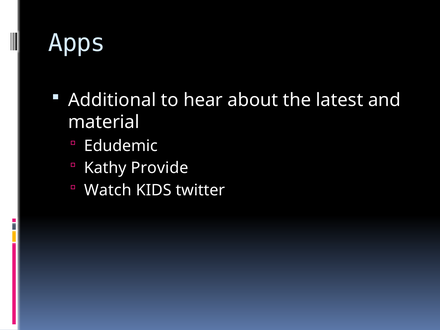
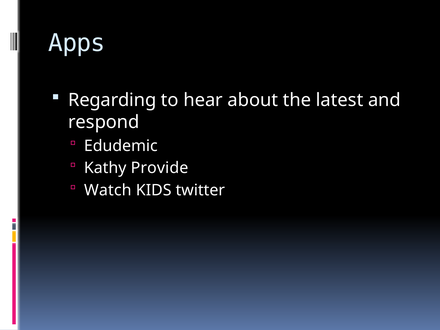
Additional: Additional -> Regarding
material: material -> respond
